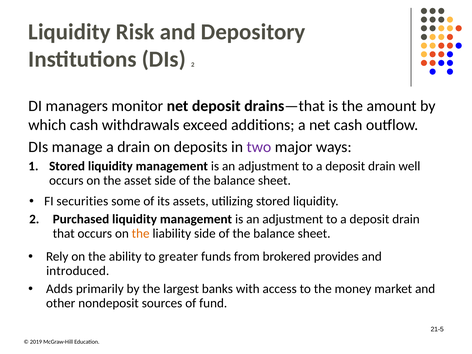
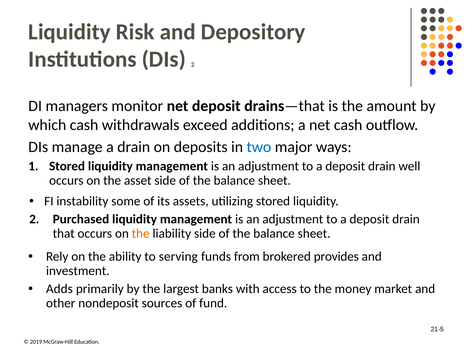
two colour: purple -> blue
securities: securities -> instability
greater: greater -> serving
introduced: introduced -> investment
